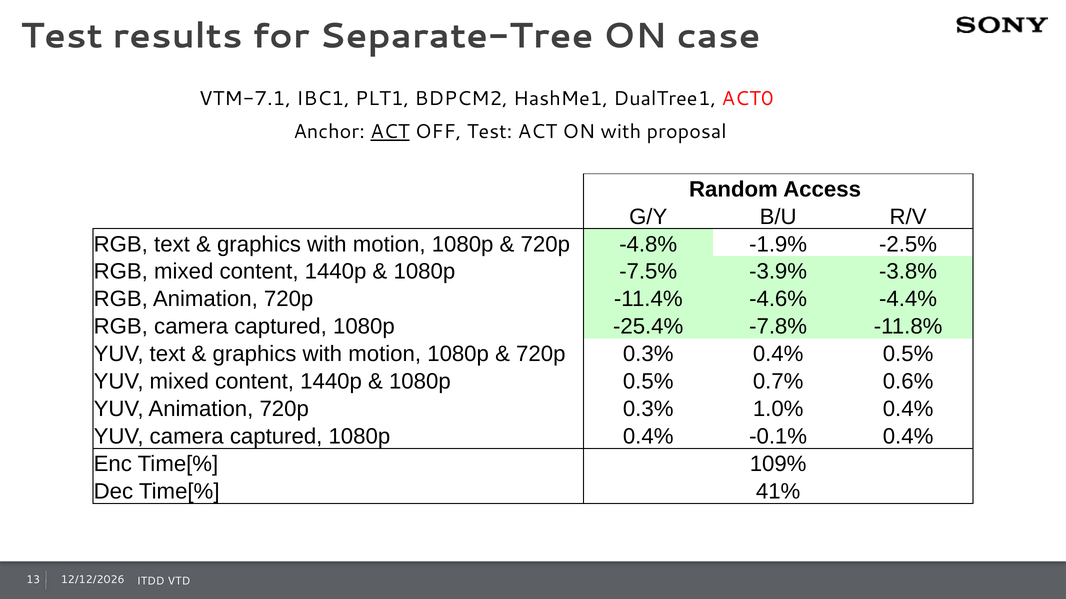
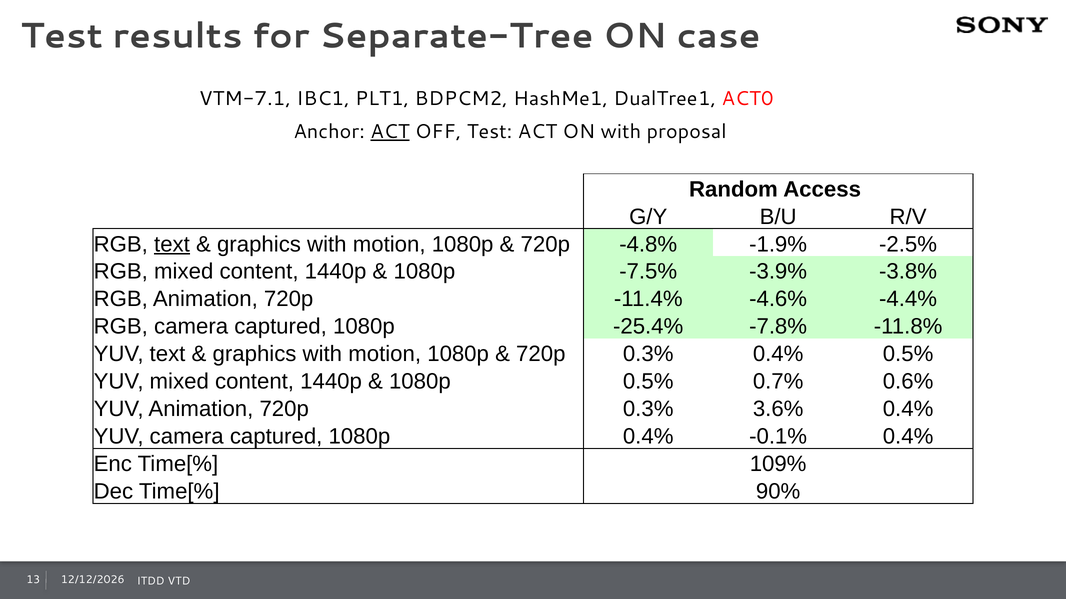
text at (172, 244) underline: none -> present
1.0%: 1.0% -> 3.6%
41%: 41% -> 90%
